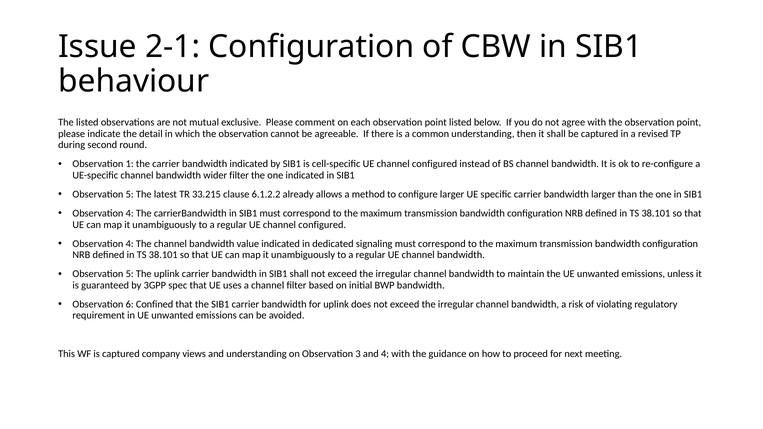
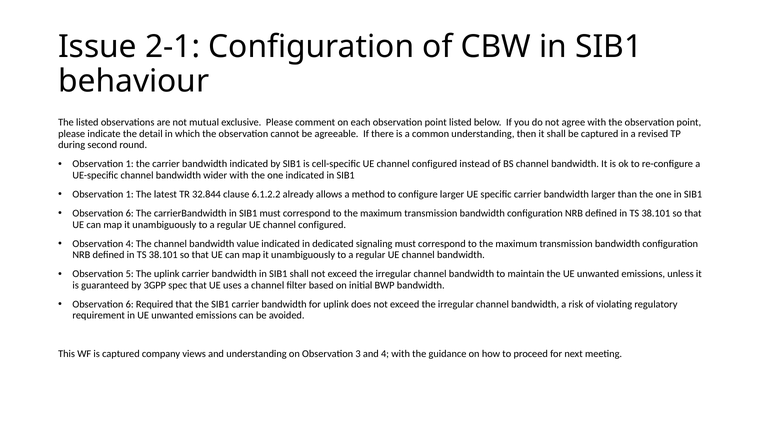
wider filter: filter -> with
5 at (130, 194): 5 -> 1
33.215: 33.215 -> 32.844
4 at (130, 214): 4 -> 6
Confined: Confined -> Required
